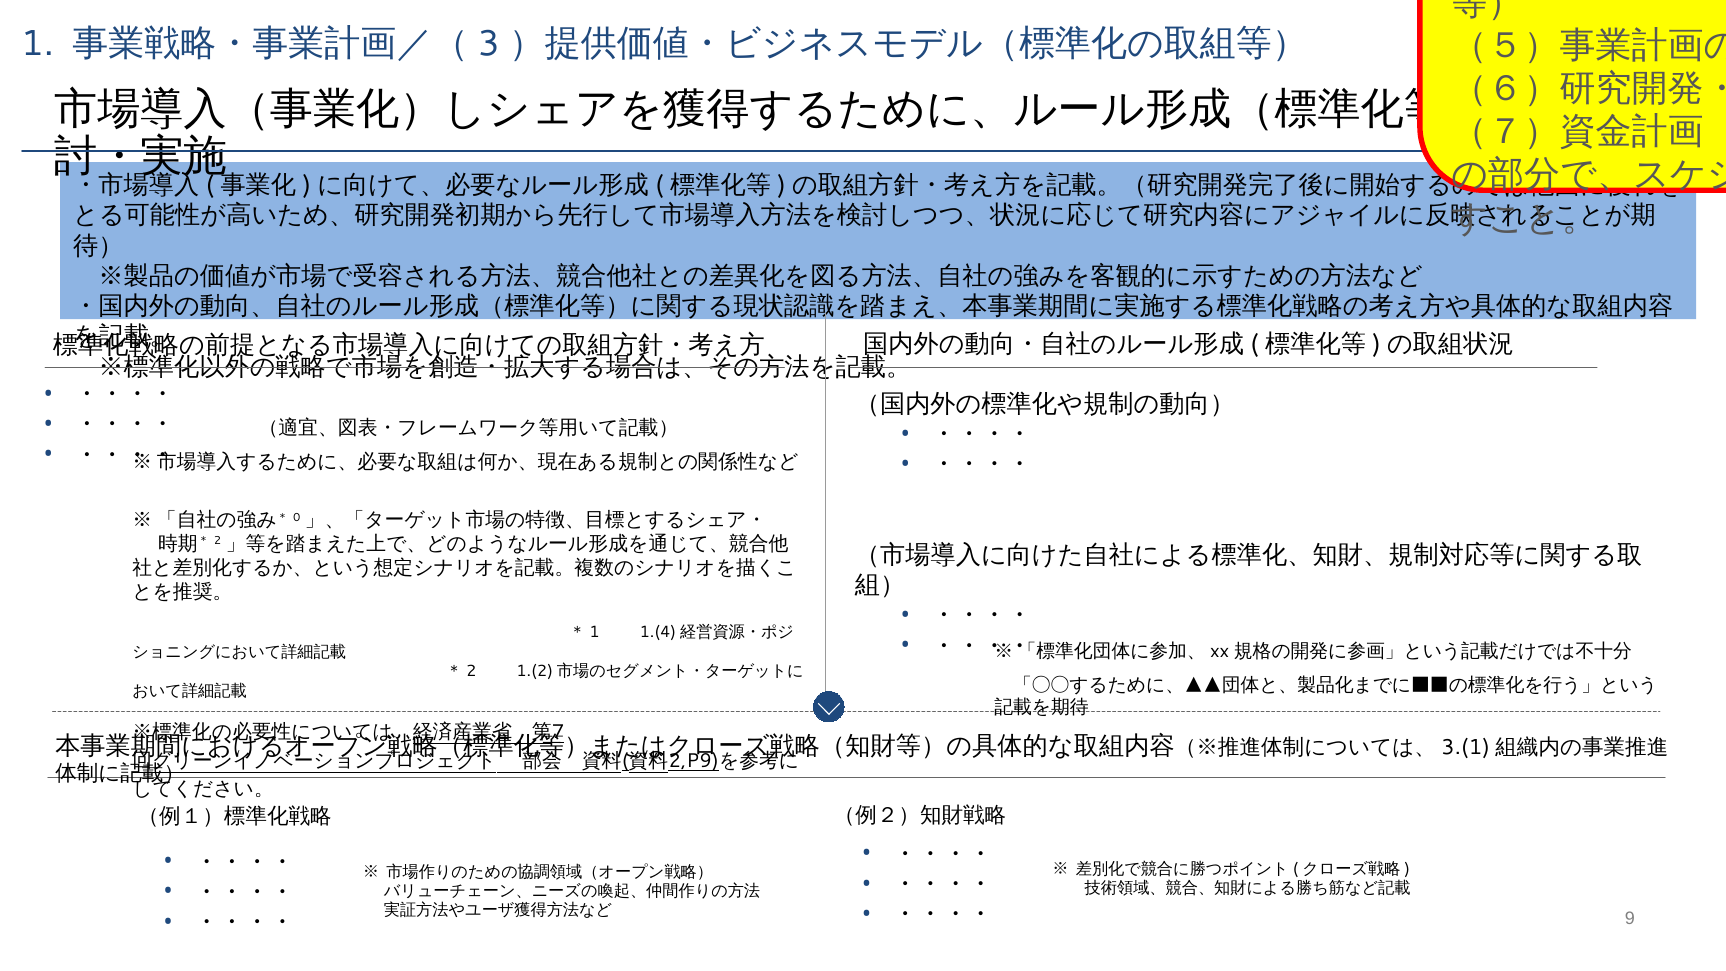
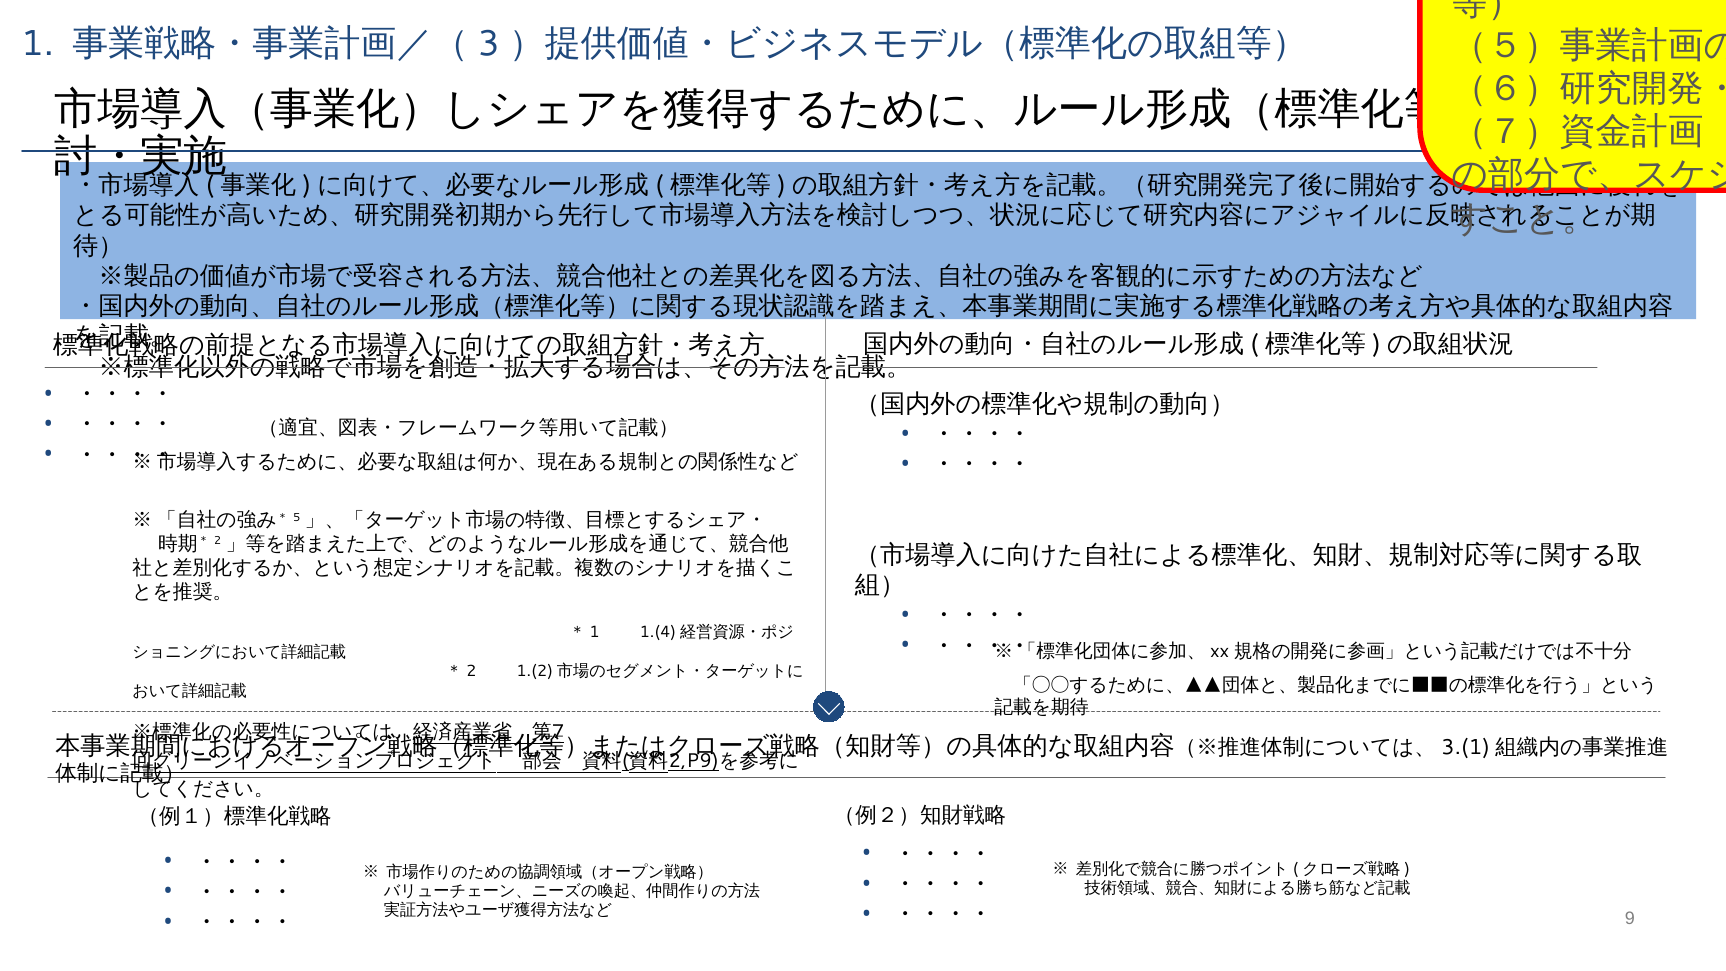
0: 0 -> 5
